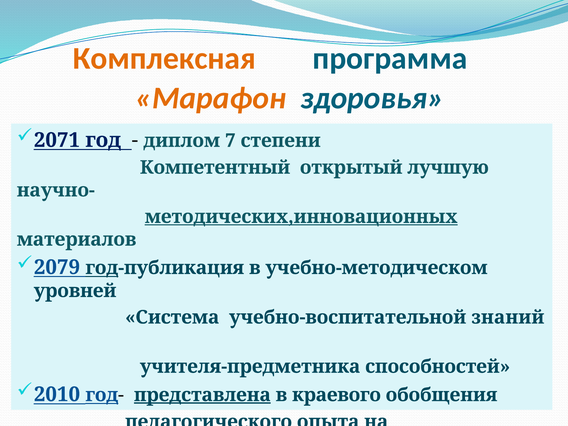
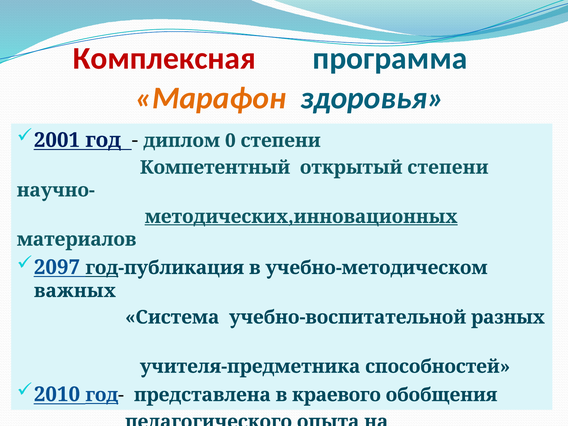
Комплексная colour: orange -> red
2071: 2071 -> 2001
7: 7 -> 0
открытый лучшую: лучшую -> степени
2079: 2079 -> 2097
уровней: уровней -> важных
знаний: знаний -> разных
представлена underline: present -> none
